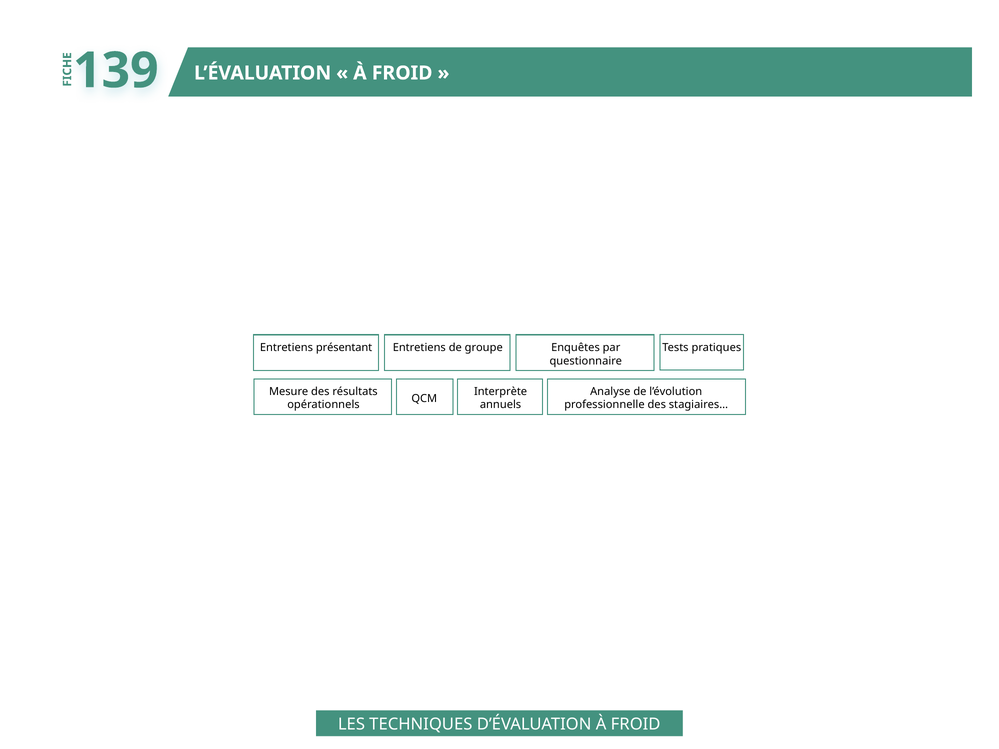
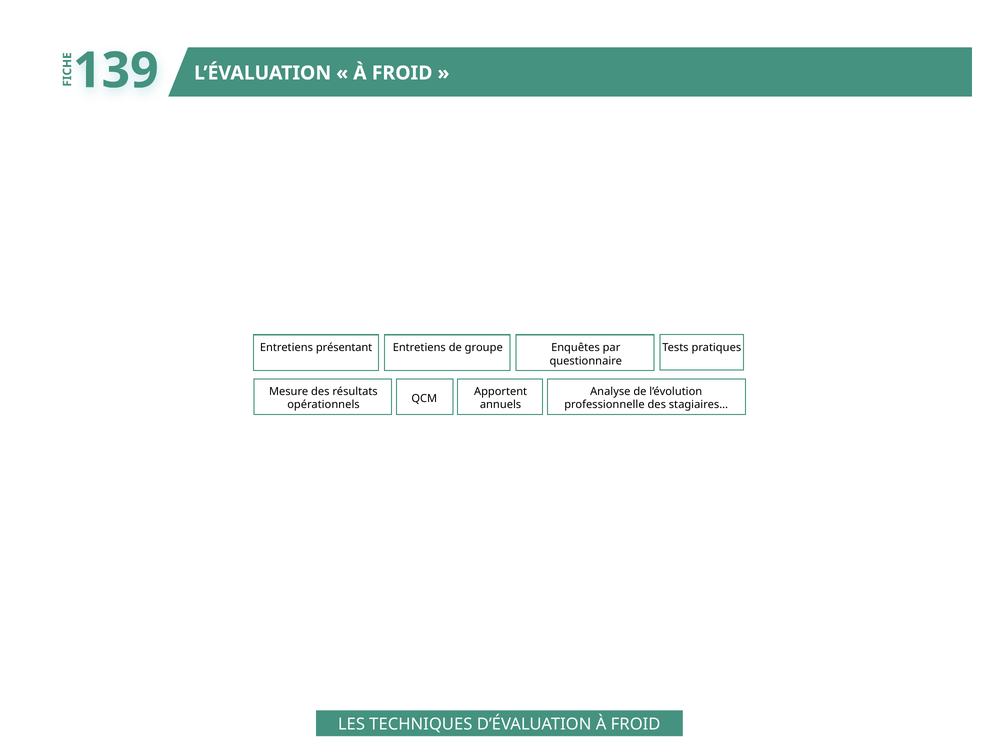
Interprète: Interprète -> Apportent
